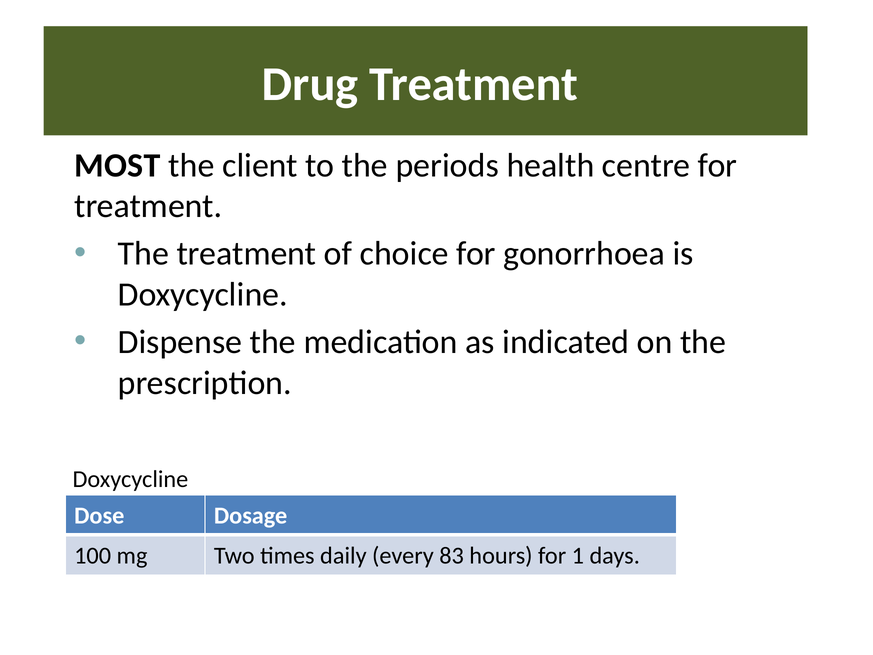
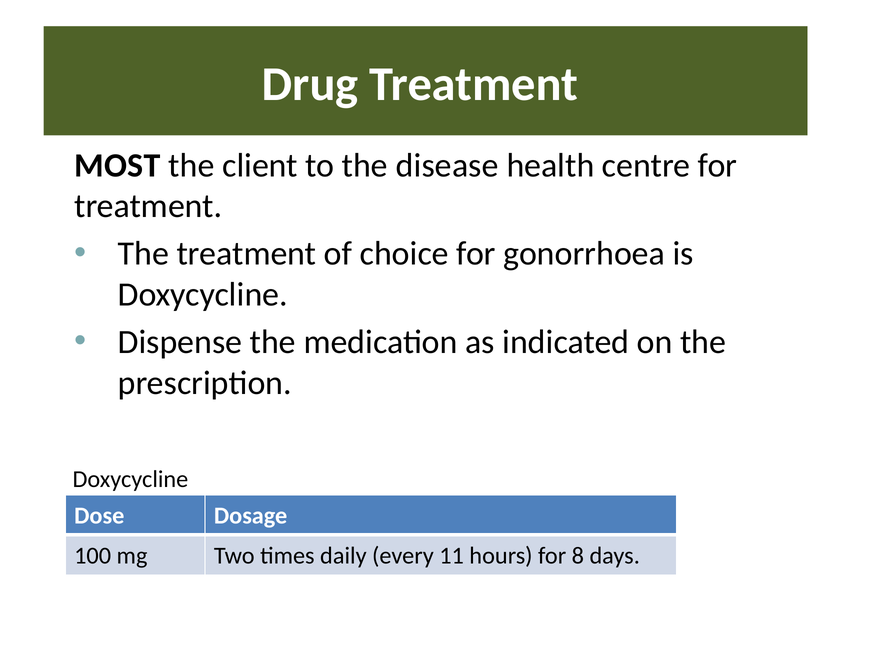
periods: periods -> disease
83: 83 -> 11
1: 1 -> 8
